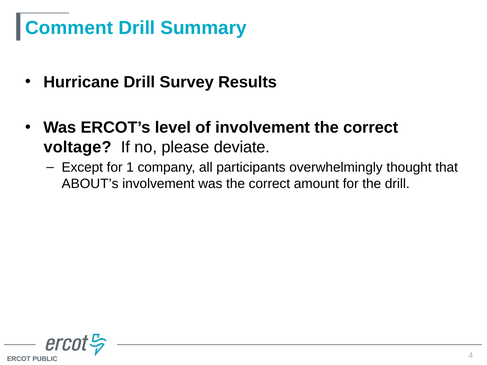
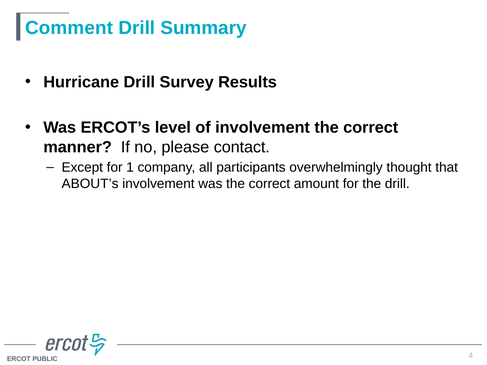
voltage: voltage -> manner
deviate: deviate -> contact
